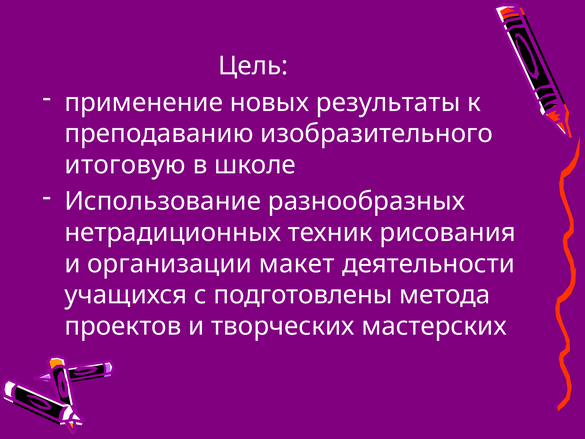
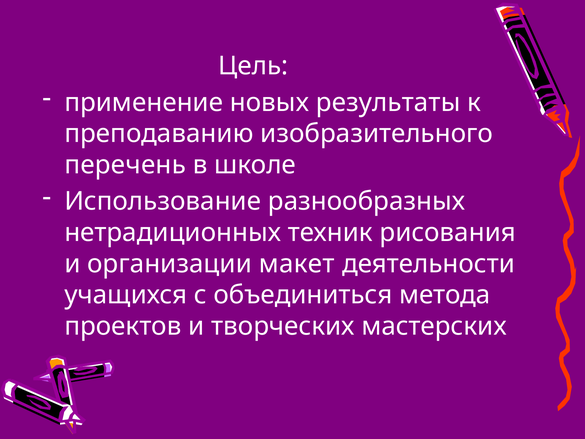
итоговую: итоговую -> перечень
подготовлены: подготовлены -> объединиться
